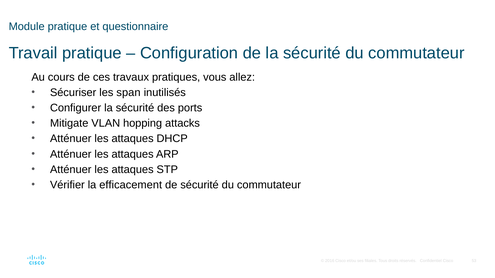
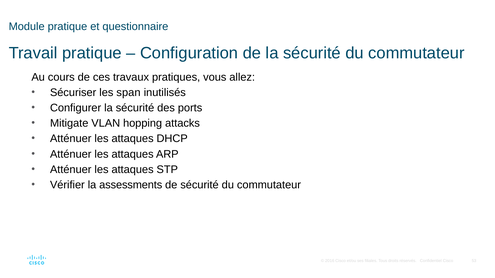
efficacement: efficacement -> assessments
